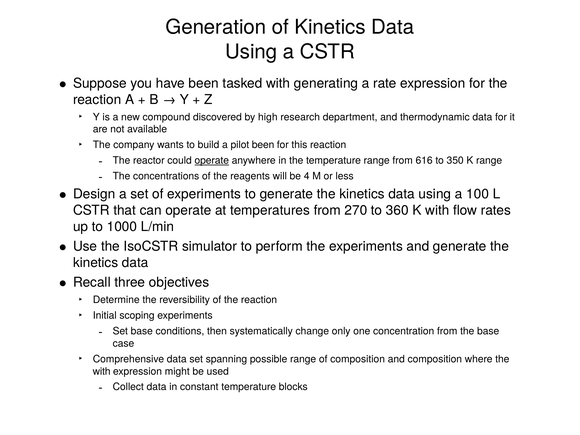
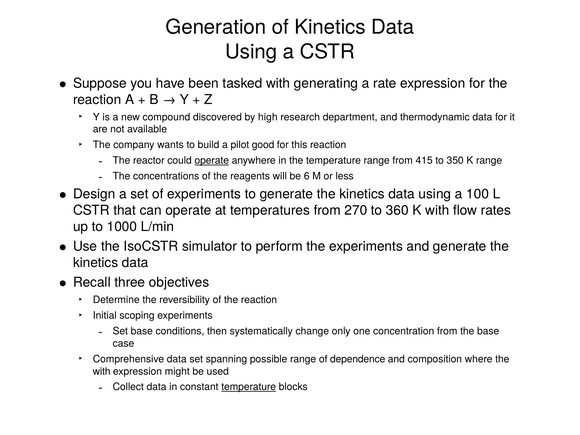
pilot been: been -> good
616: 616 -> 415
4: 4 -> 6
of composition: composition -> dependence
temperature at (249, 387) underline: none -> present
